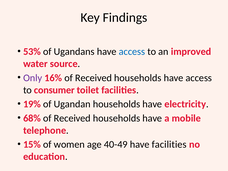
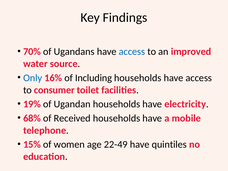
53%: 53% -> 70%
Only colour: purple -> blue
16% of Received: Received -> Including
40-49: 40-49 -> 22-49
have facilities: facilities -> quintiles
